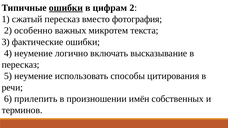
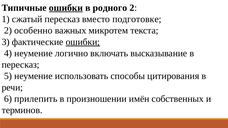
цифрам: цифрам -> родного
фотография: фотография -> подготовке
ошибки at (83, 42) underline: none -> present
